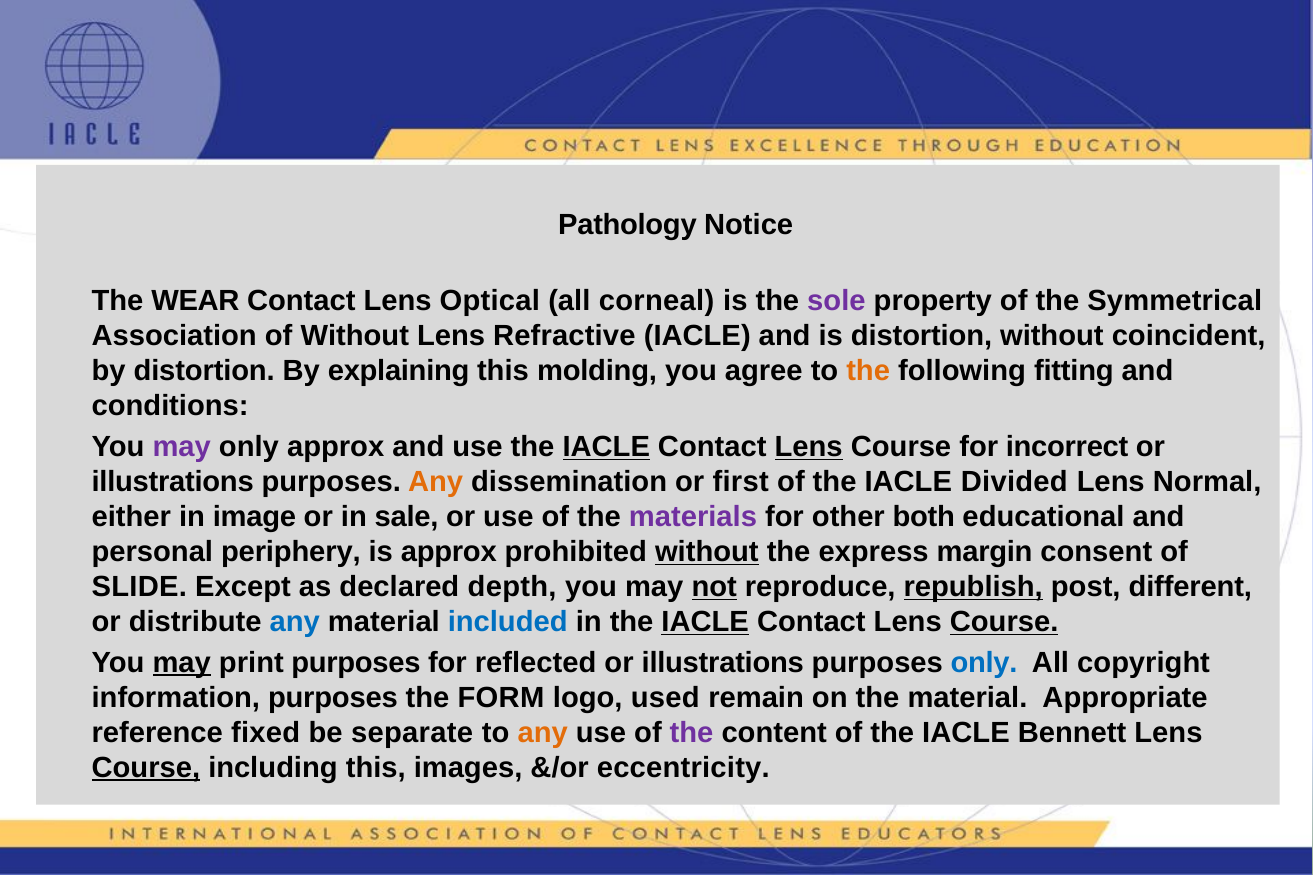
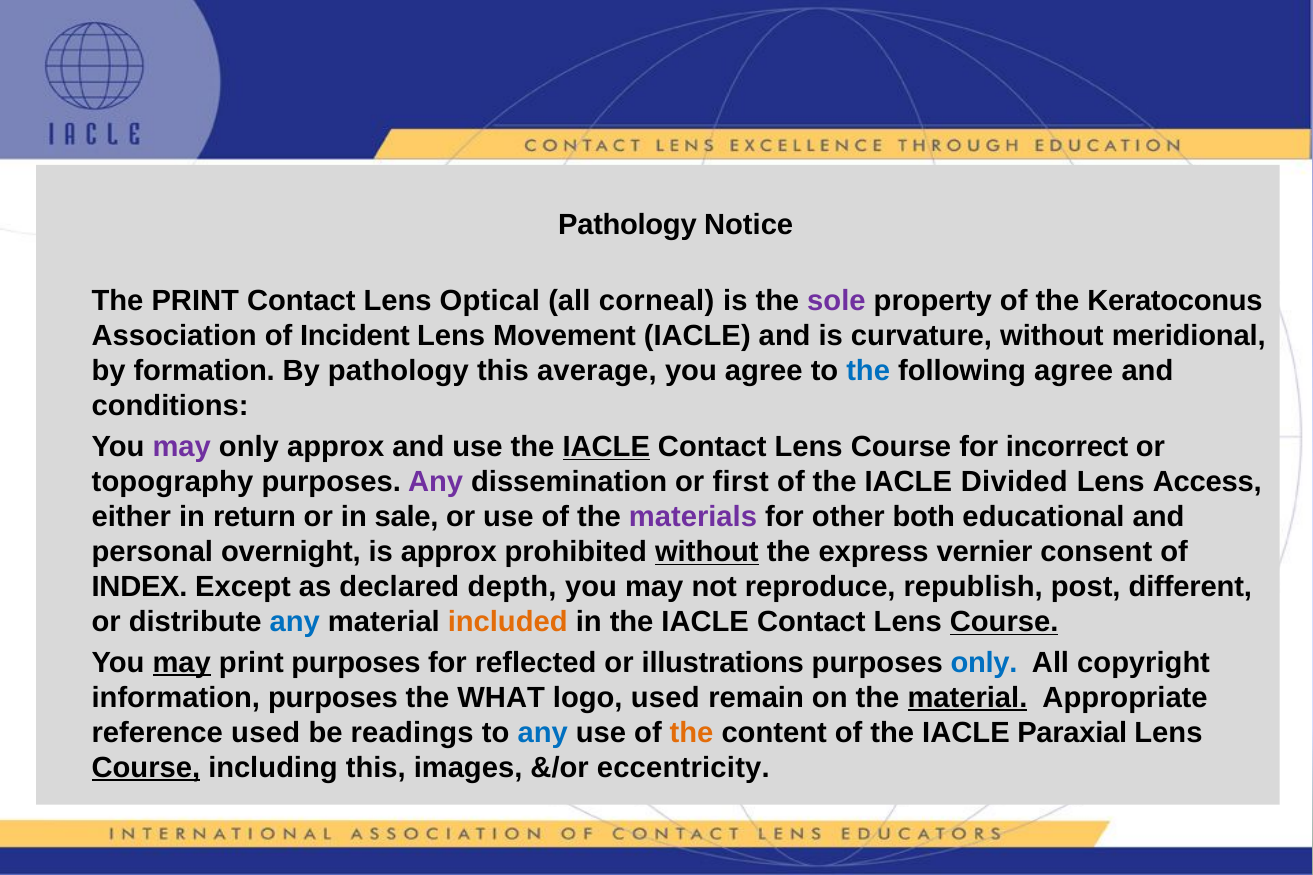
The WEAR: WEAR -> PRINT
Symmetrical: Symmetrical -> Keratoconus
of Without: Without -> Incident
Refractive: Refractive -> Movement
is distortion: distortion -> curvature
coincident: coincident -> meridional
by distortion: distortion -> formation
By explaining: explaining -> pathology
molding: molding -> average
the at (868, 371) colour: orange -> blue
following fitting: fitting -> agree
Lens at (809, 447) underline: present -> none
illustrations at (173, 482): illustrations -> topography
Any at (436, 482) colour: orange -> purple
Normal: Normal -> Access
image: image -> return
periphery: periphery -> overnight
margin: margin -> vernier
SLIDE: SLIDE -> INDEX
not underline: present -> none
republish underline: present -> none
included colour: blue -> orange
IACLE at (705, 622) underline: present -> none
FORM: FORM -> WHAT
material at (967, 698) underline: none -> present
reference fixed: fixed -> used
separate: separate -> readings
any at (543, 733) colour: orange -> blue
the at (692, 733) colour: purple -> orange
Bennett: Bennett -> Paraxial
